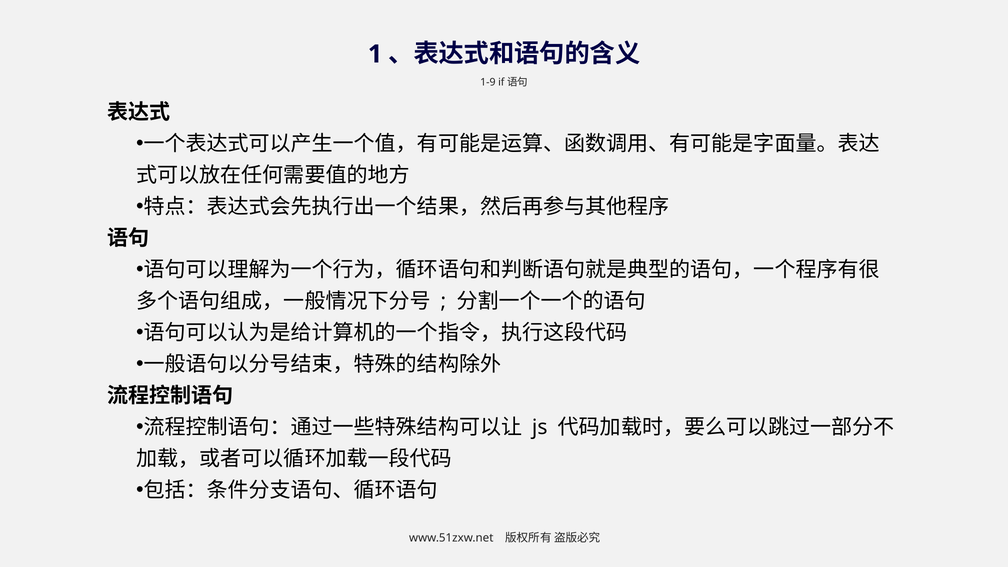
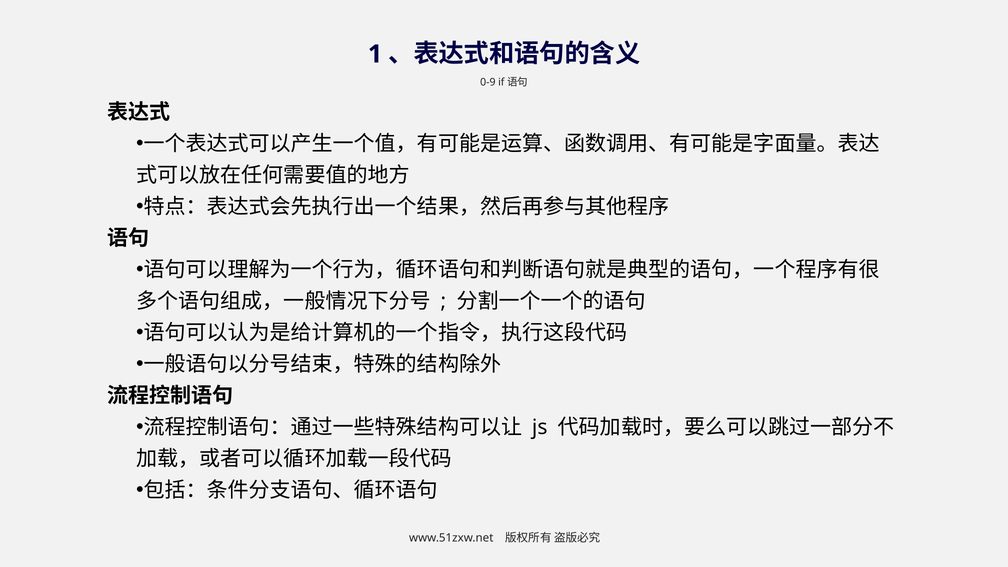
1-9: 1-9 -> 0-9
